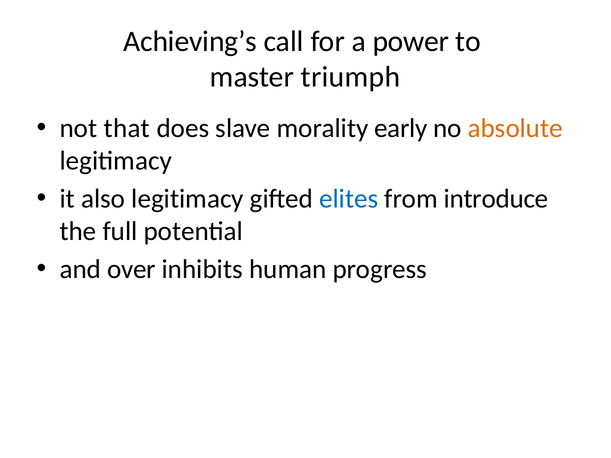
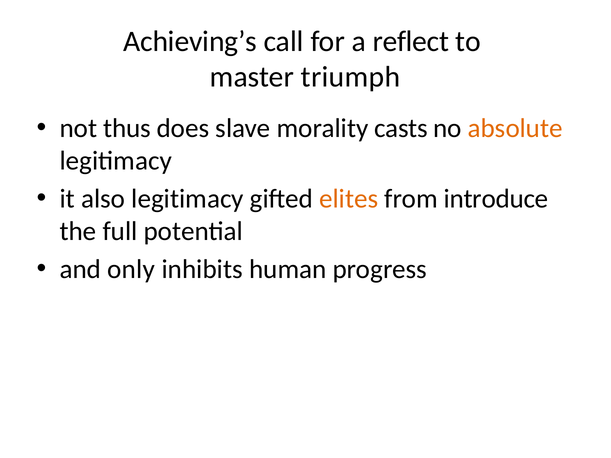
power: power -> reflect
that: that -> thus
early: early -> casts
elites colour: blue -> orange
over: over -> only
